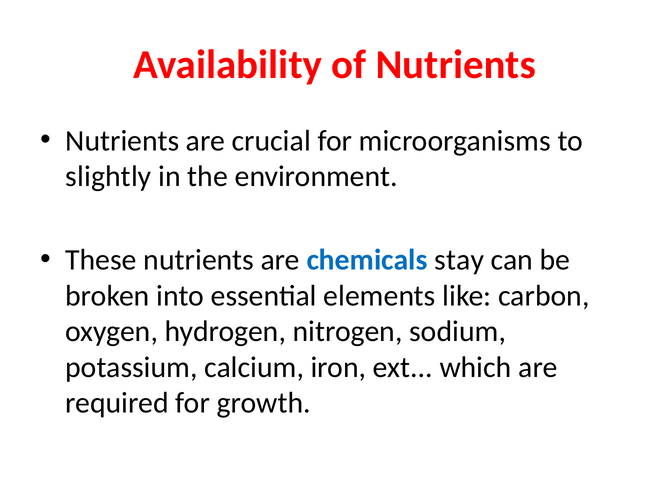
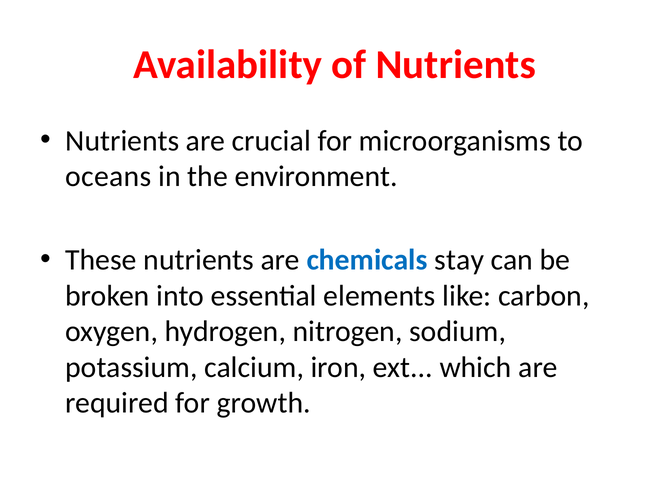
slightly: slightly -> oceans
